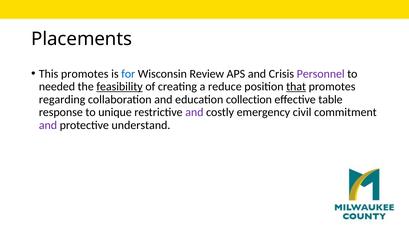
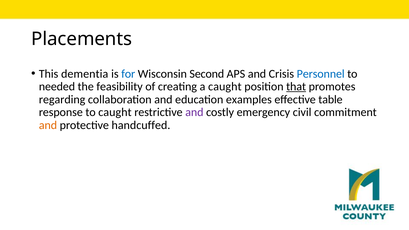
This promotes: promotes -> dementia
Review: Review -> Second
Personnel colour: purple -> blue
feasibility underline: present -> none
a reduce: reduce -> caught
collection: collection -> examples
to unique: unique -> caught
and at (48, 125) colour: purple -> orange
understand: understand -> handcuffed
